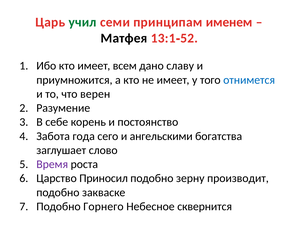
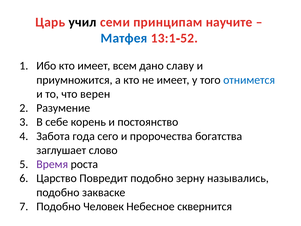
учил colour: green -> black
именем: именем -> научите
Матфея colour: black -> blue
ангельскими: ангельскими -> пророчества
Приносил: Приносил -> Повредит
производит: производит -> назывались
Горнего: Горнего -> Человек
